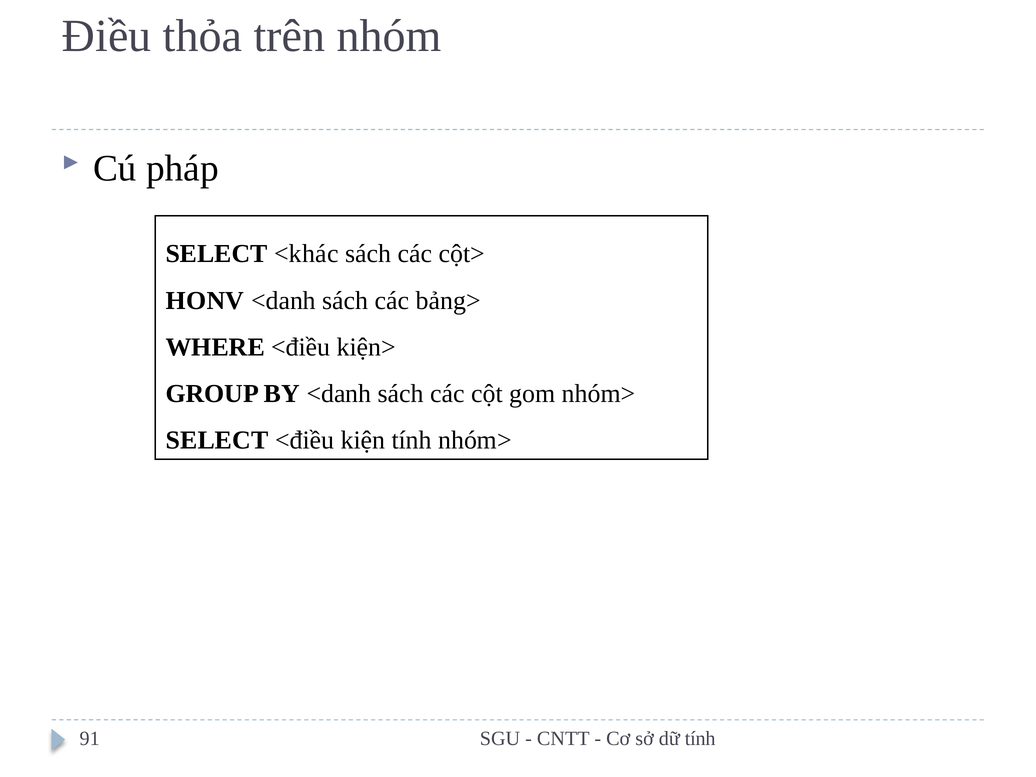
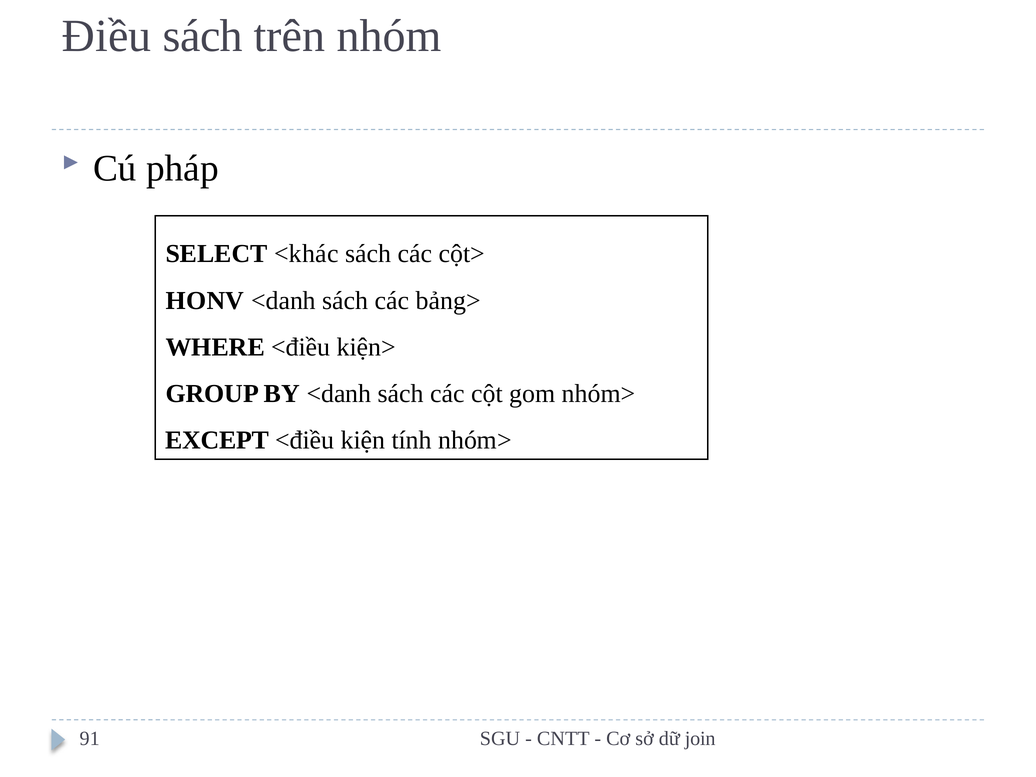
Điều thỏa: thỏa -> sách
SELECT at (217, 440): SELECT -> EXCEPT
dữ tính: tính -> join
